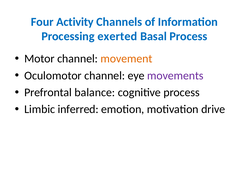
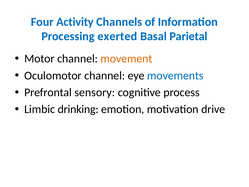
Basal Process: Process -> Parietal
movements colour: purple -> blue
balance: balance -> sensory
inferred: inferred -> drinking
